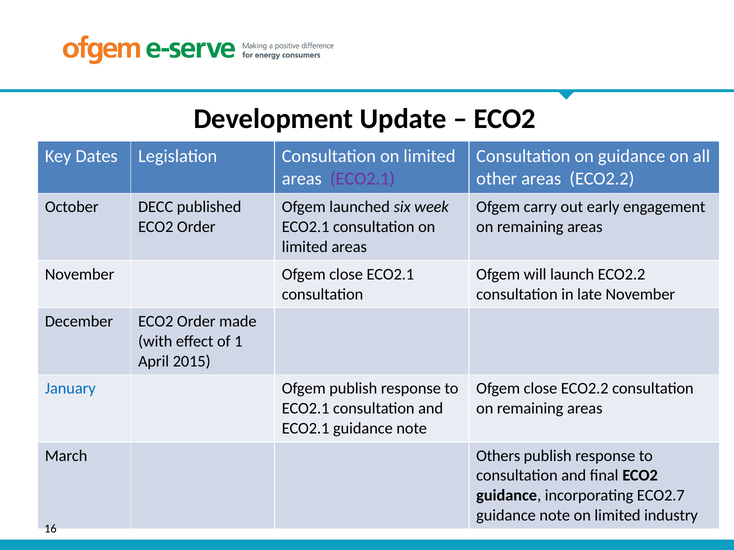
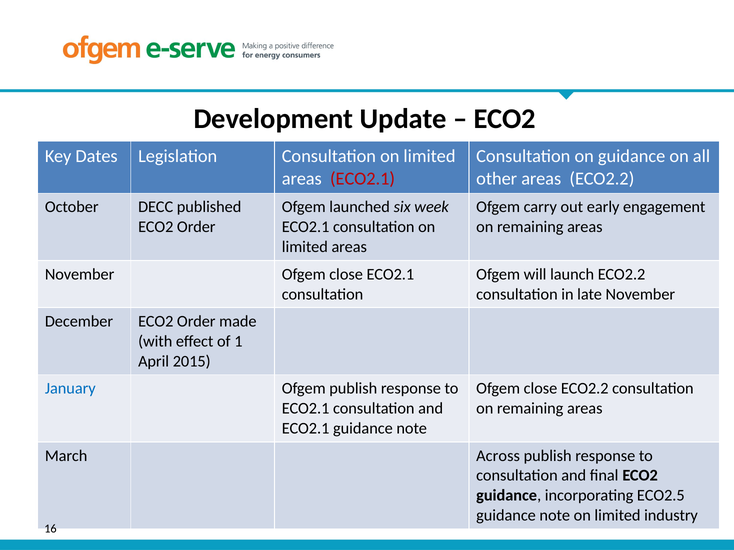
ECO2.1 at (363, 179) colour: purple -> red
Others: Others -> Across
ECO2.7: ECO2.7 -> ECO2.5
